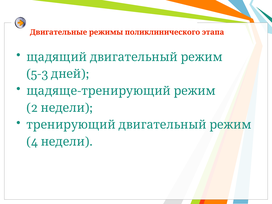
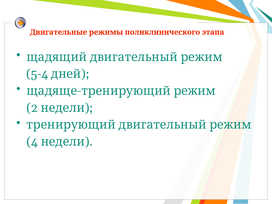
5-3: 5-3 -> 5-4
